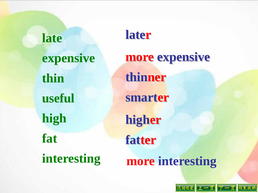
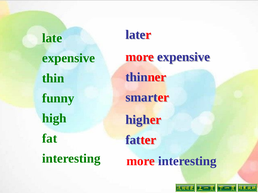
useful: useful -> funny
